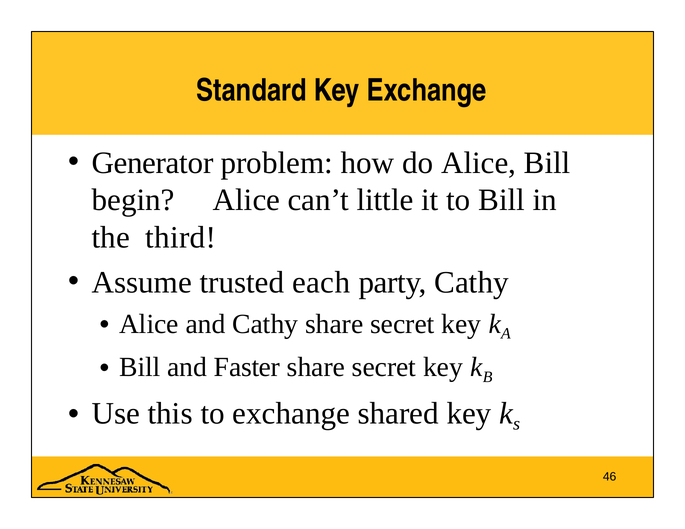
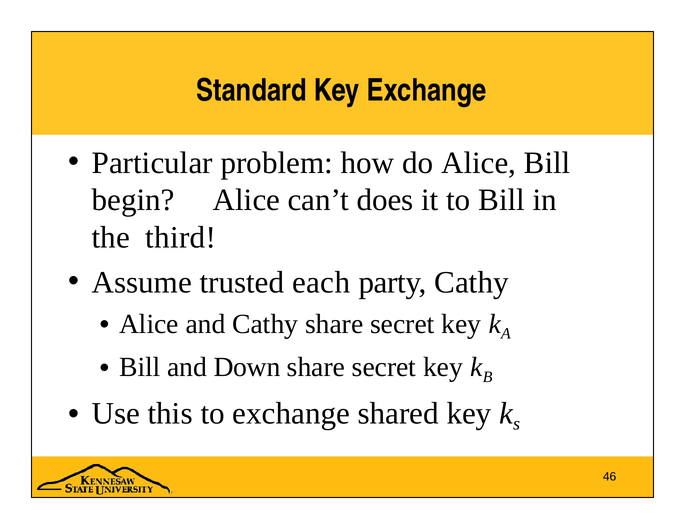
Generator: Generator -> Particular
little: little -> does
Faster: Faster -> Down
